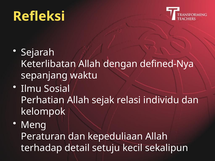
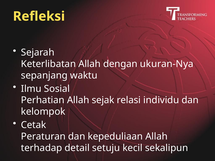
defined-Nya: defined-Nya -> ukuran-Nya
Meng: Meng -> Cetak
